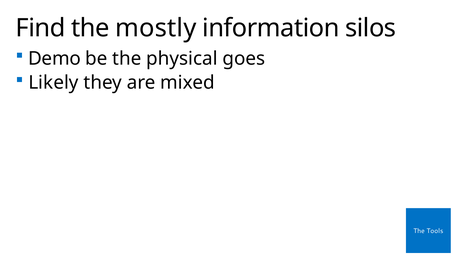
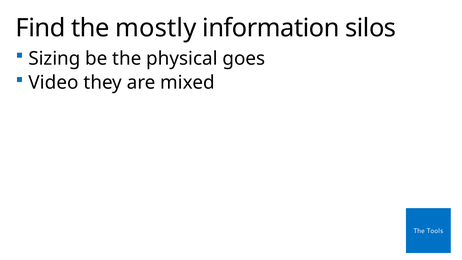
Demo: Demo -> Sizing
Likely: Likely -> Video
